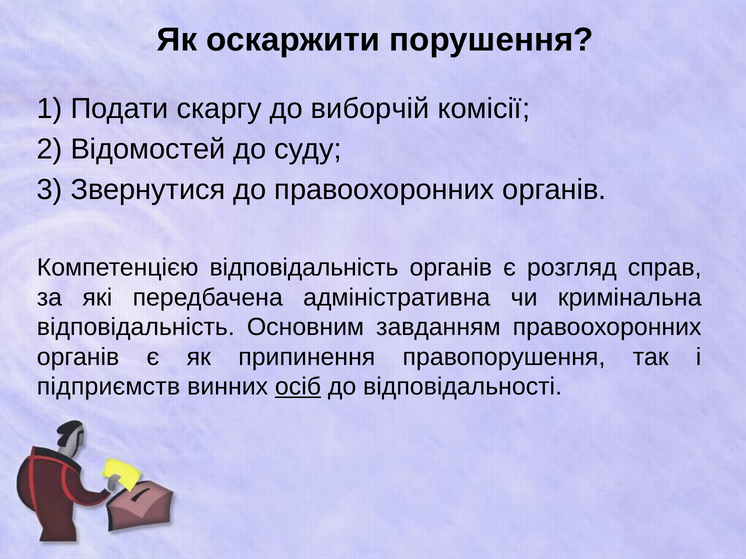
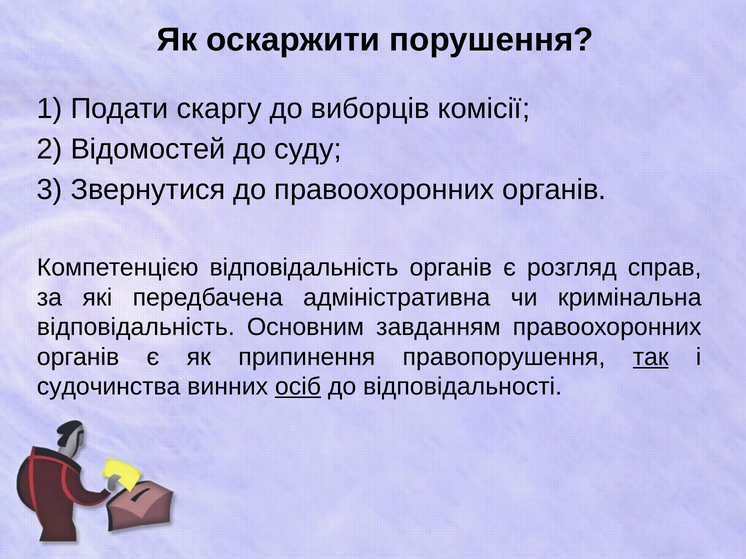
виборчій: виборчій -> виборців
так underline: none -> present
підприємств: підприємств -> судочинства
